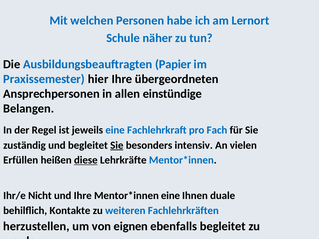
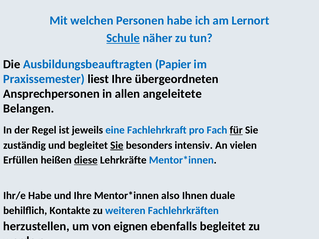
Schule underline: none -> present
hier: hier -> liest
einstündige: einstündige -> angeleitete
für underline: none -> present
Ihr/e Nicht: Nicht -> Habe
eine at (170, 196): eine -> also
